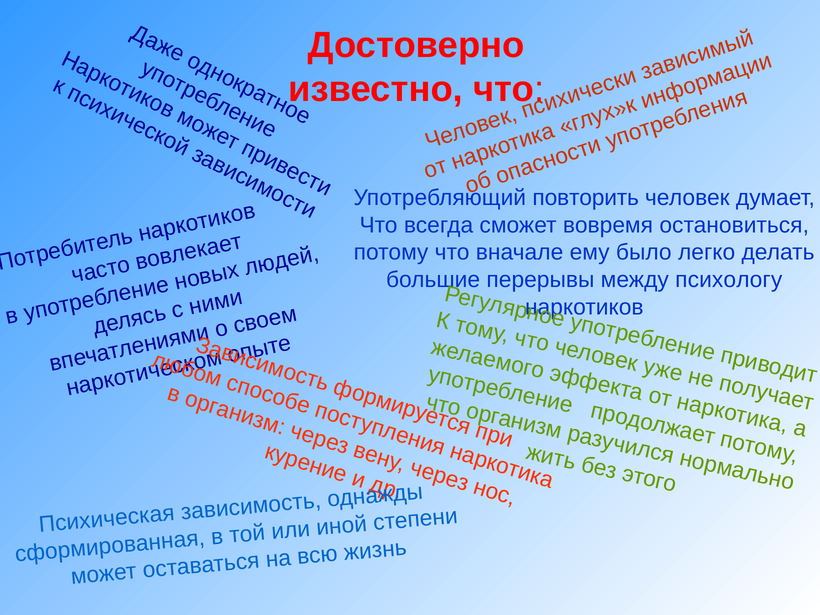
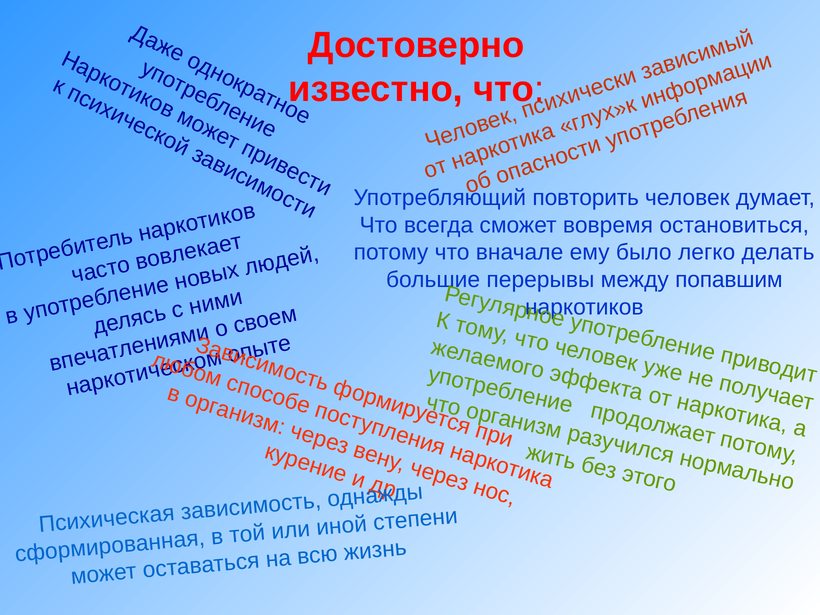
психологу: психологу -> попавшим
